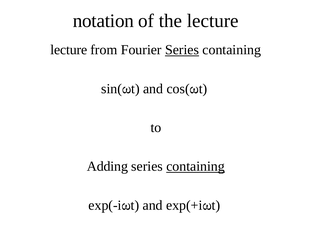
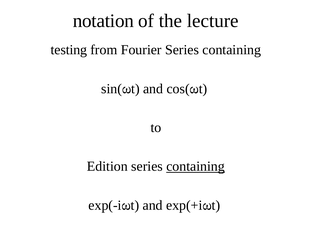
lecture at (69, 50): lecture -> testing
Series at (182, 50) underline: present -> none
Adding: Adding -> Edition
